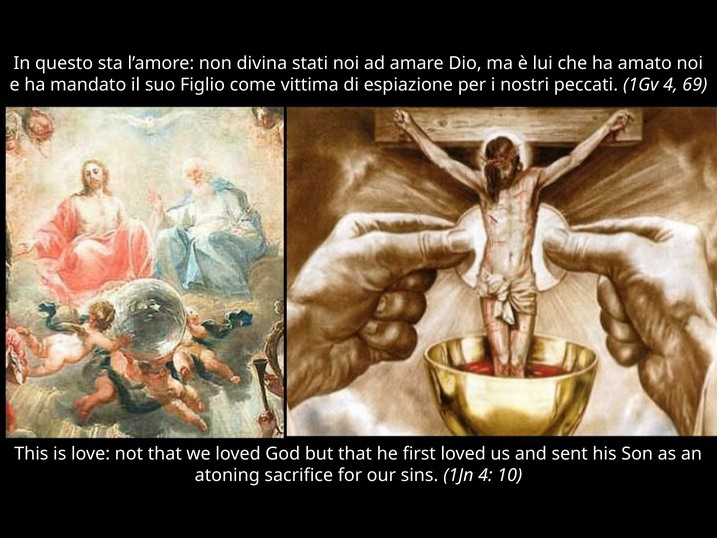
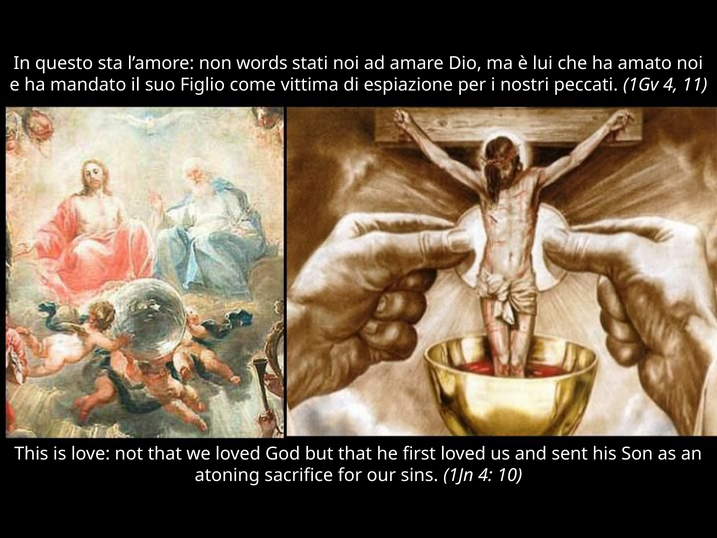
divina: divina -> words
69: 69 -> 11
